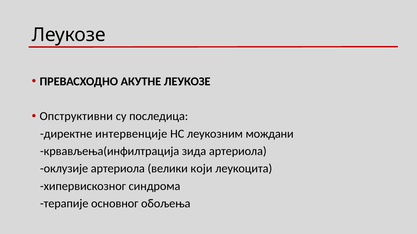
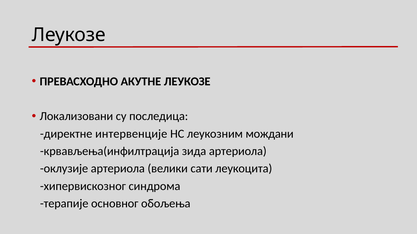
Опструктивни: Опструктивни -> Локализовани
који: који -> сати
